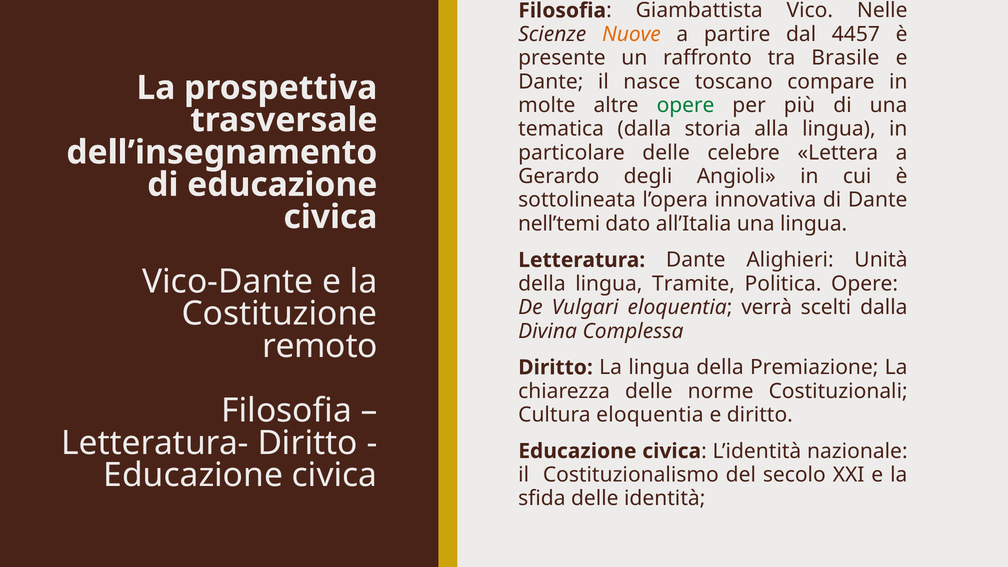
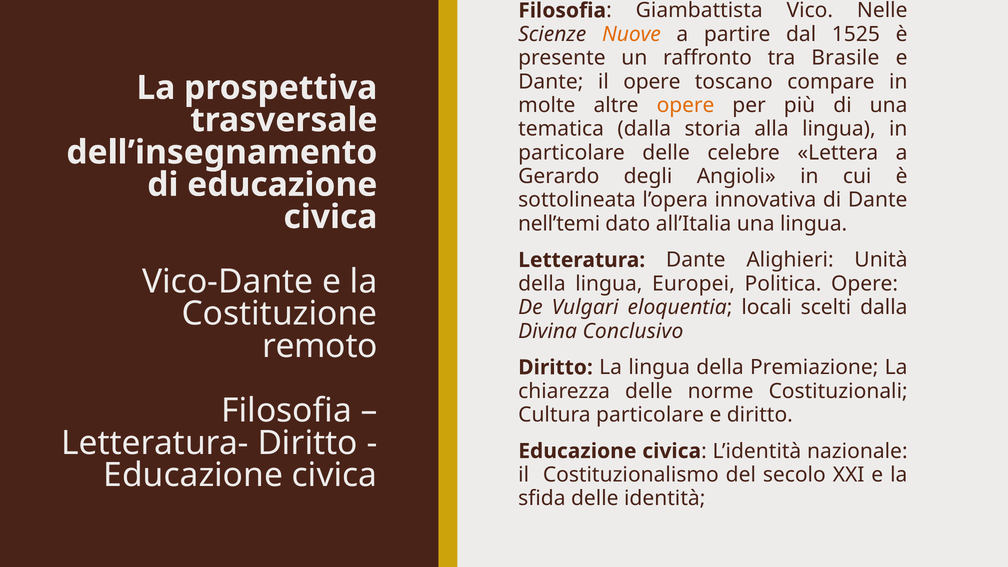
4457: 4457 -> 1525
il nasce: nasce -> opere
opere at (686, 105) colour: green -> orange
Tramite: Tramite -> Europei
verrà: verrà -> locali
Complessa: Complessa -> Conclusivo
Cultura eloquentia: eloquentia -> particolare
